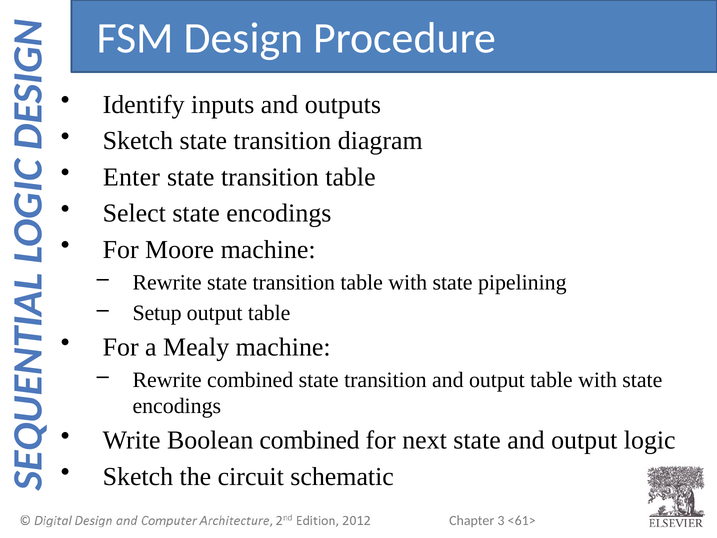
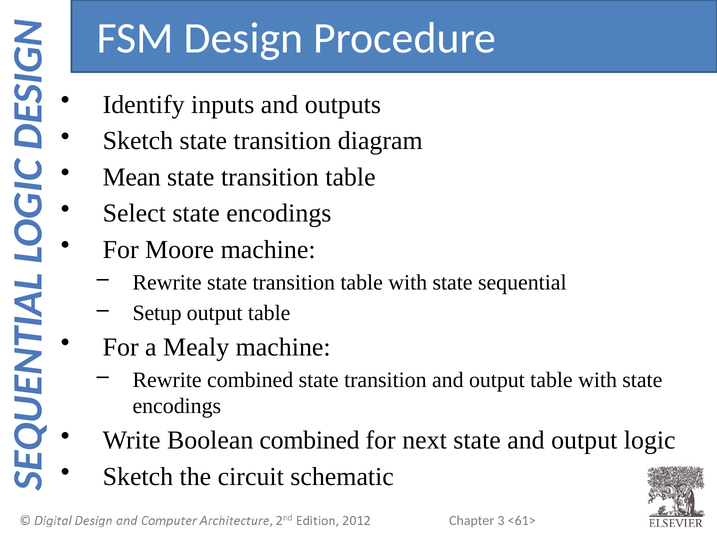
Enter: Enter -> Mean
pipelining: pipelining -> sequential
